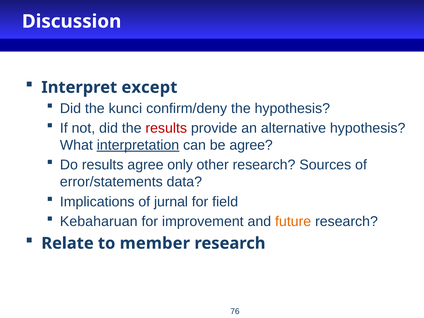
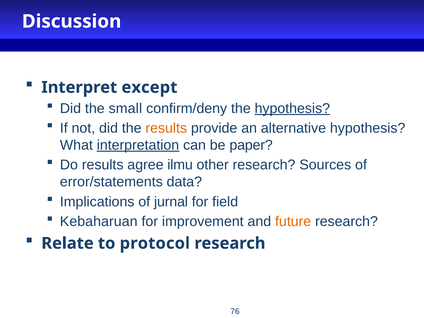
kunci: kunci -> small
hypothesis at (292, 108) underline: none -> present
results at (166, 128) colour: red -> orange
be agree: agree -> paper
only: only -> ilmu
member: member -> protocol
